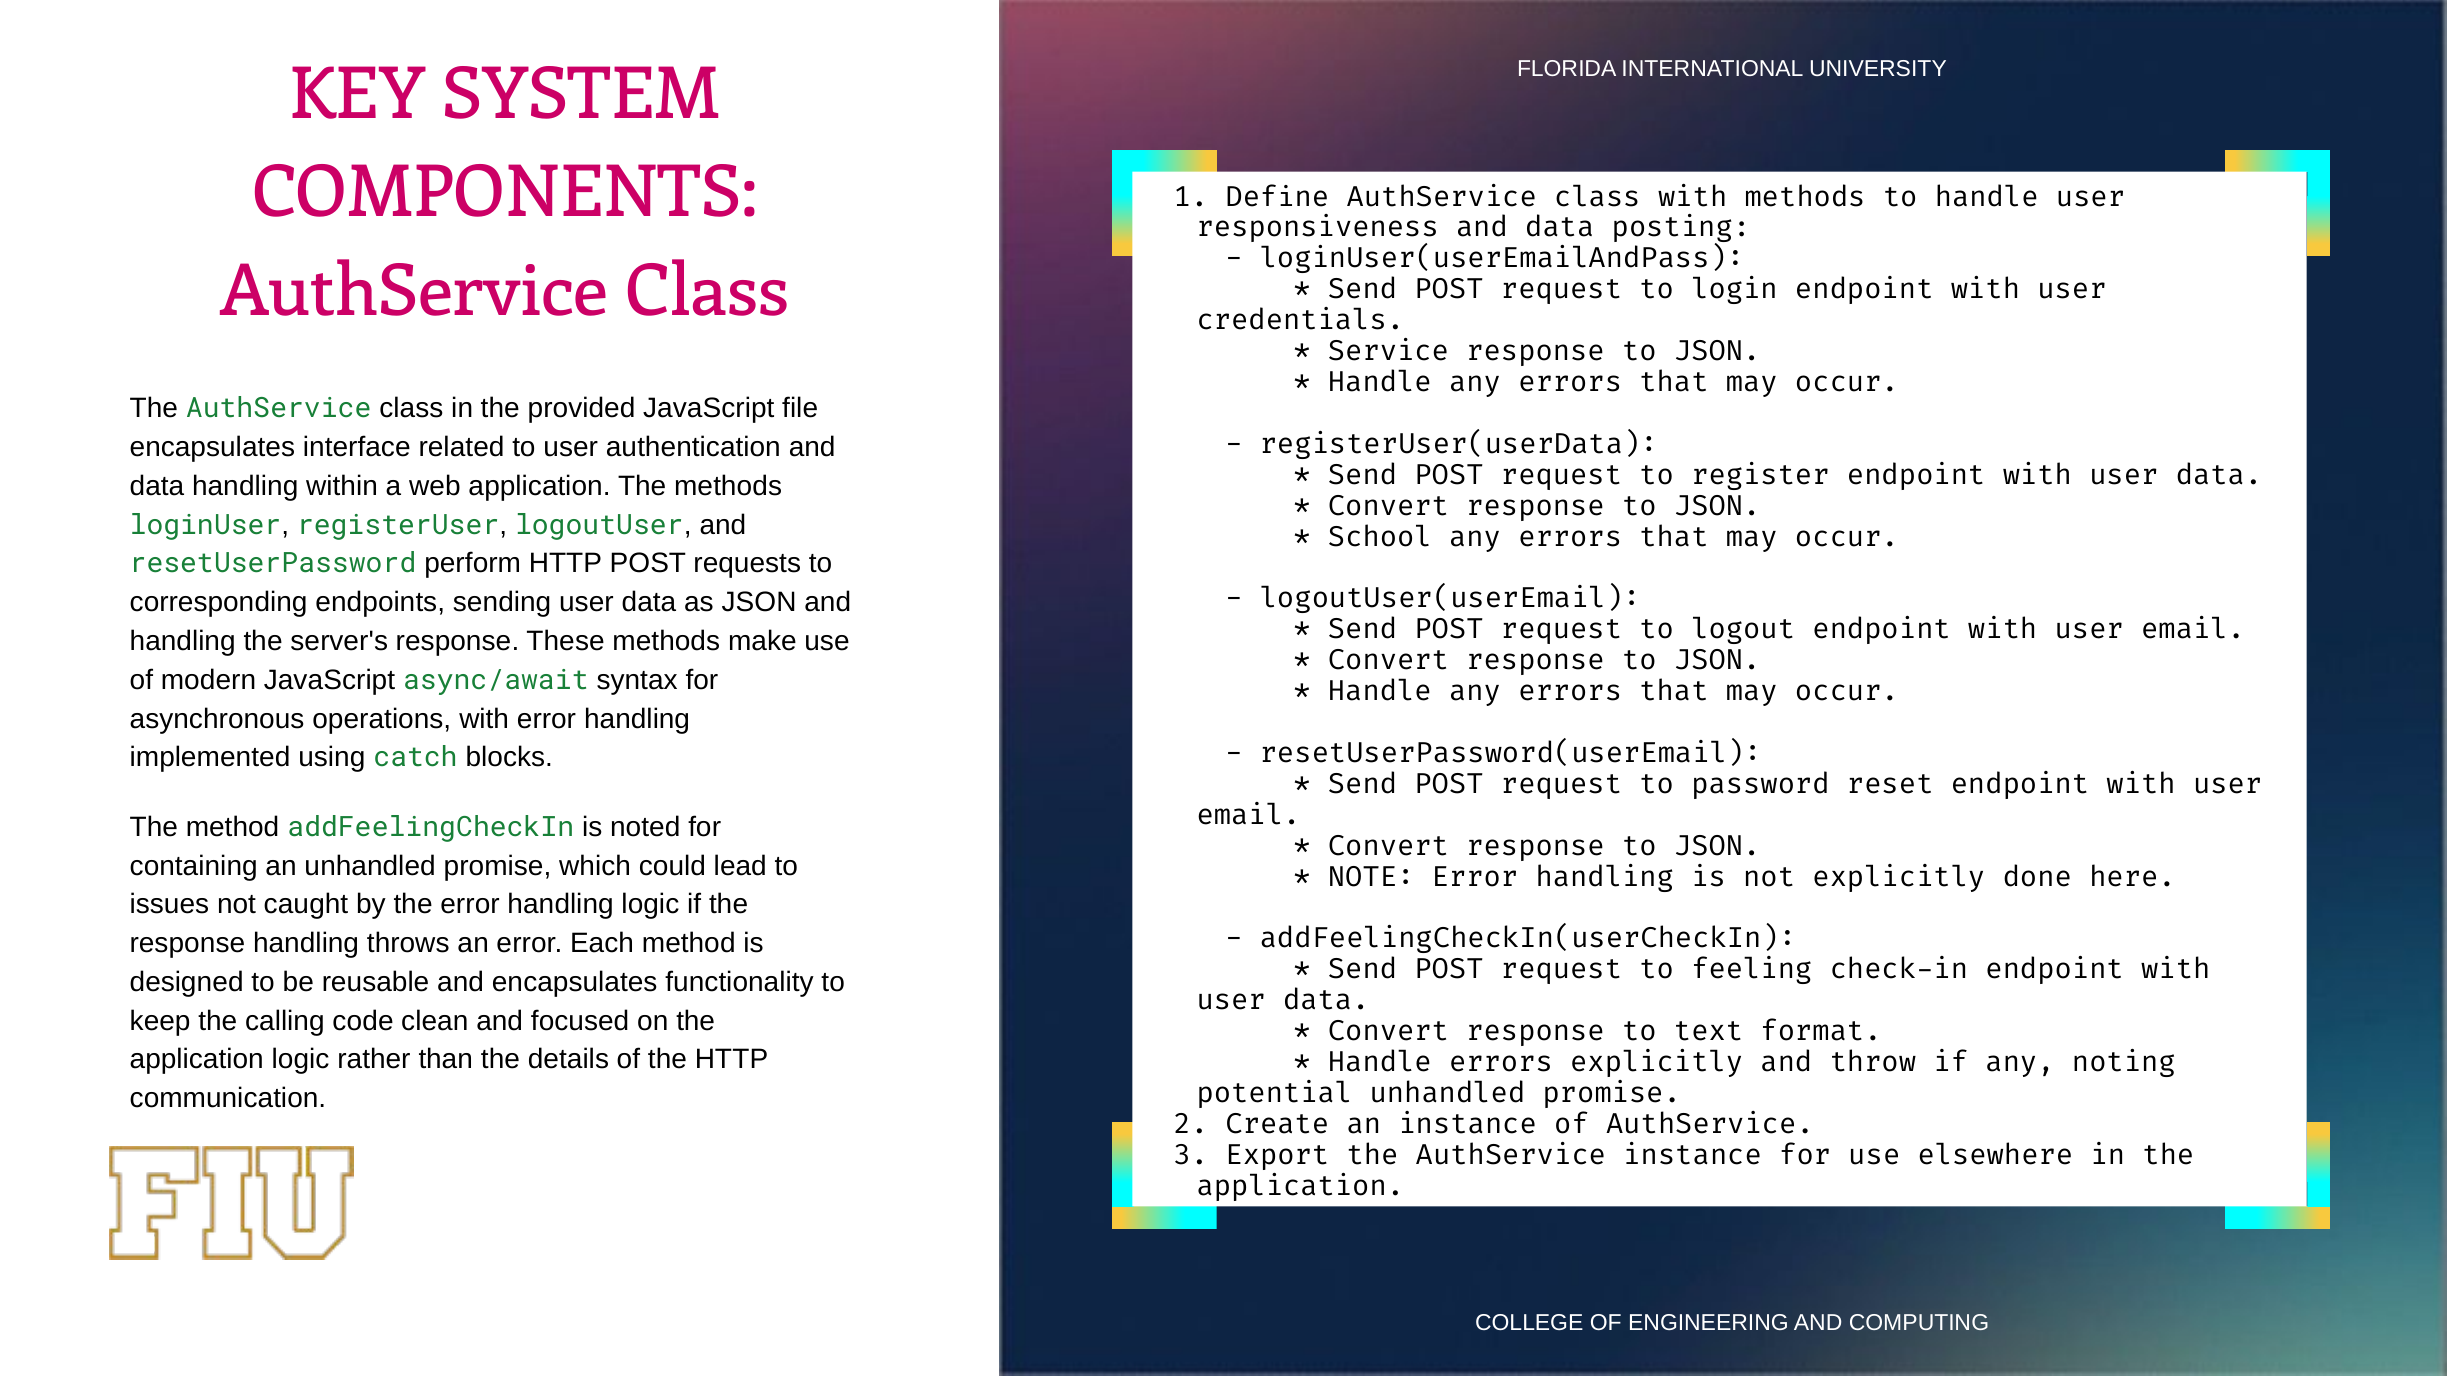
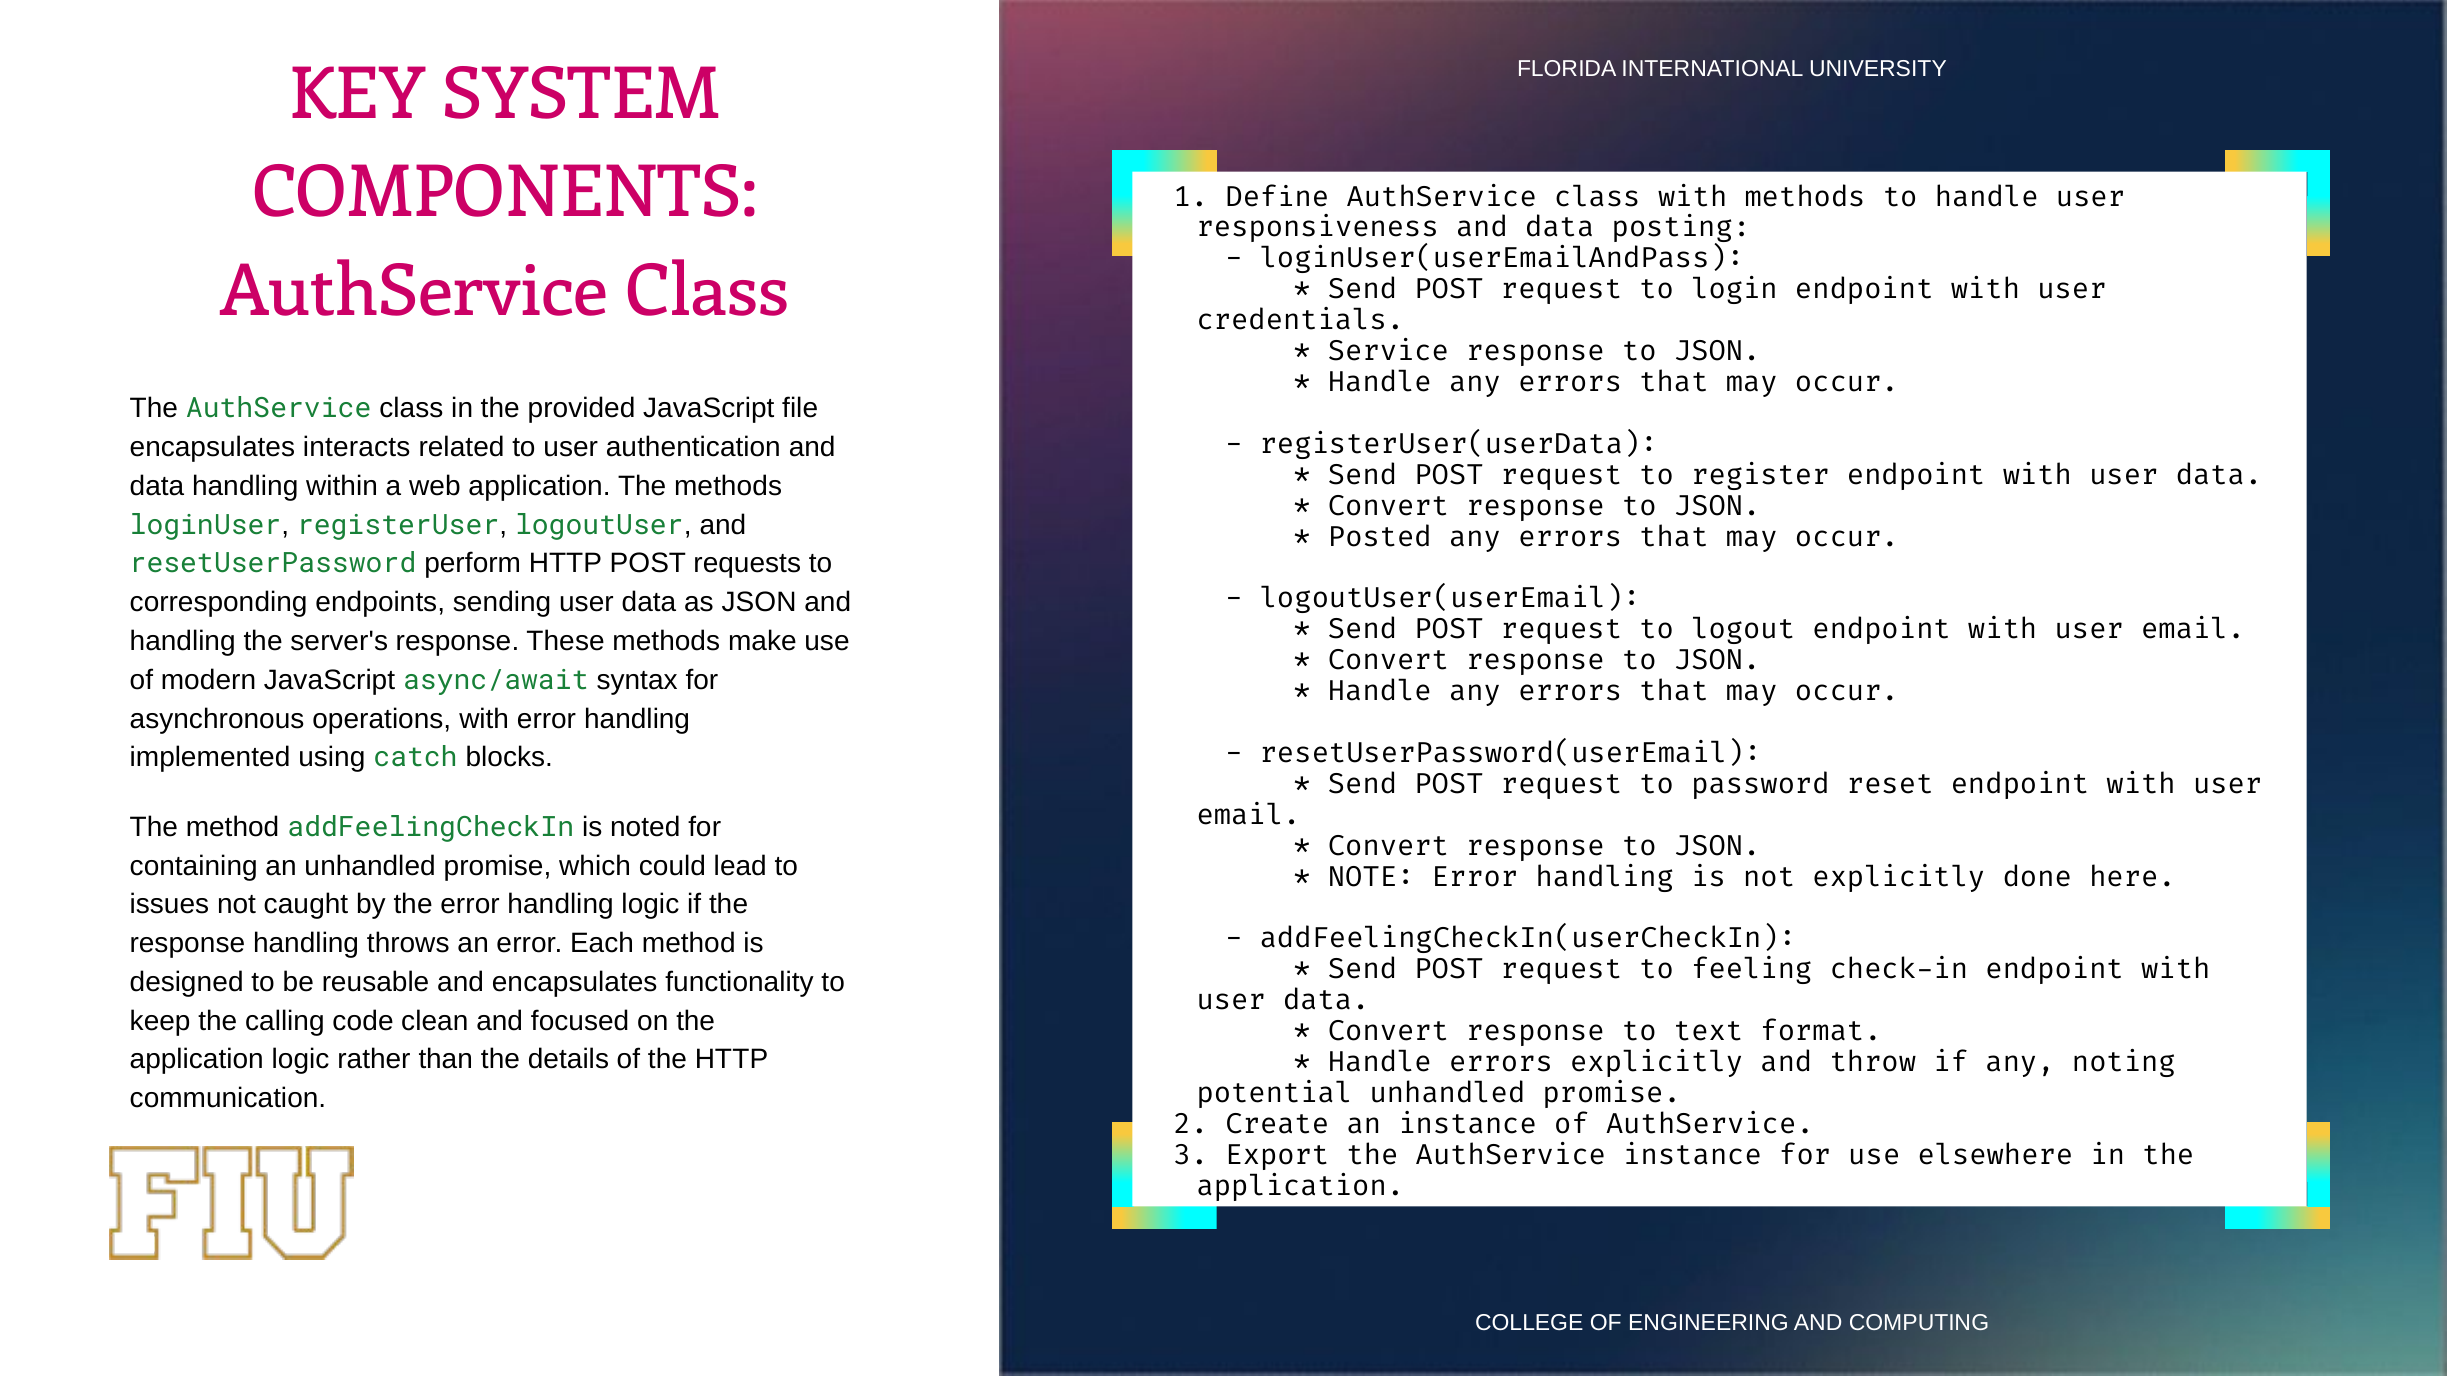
interface: interface -> interacts
School: School -> Posted
